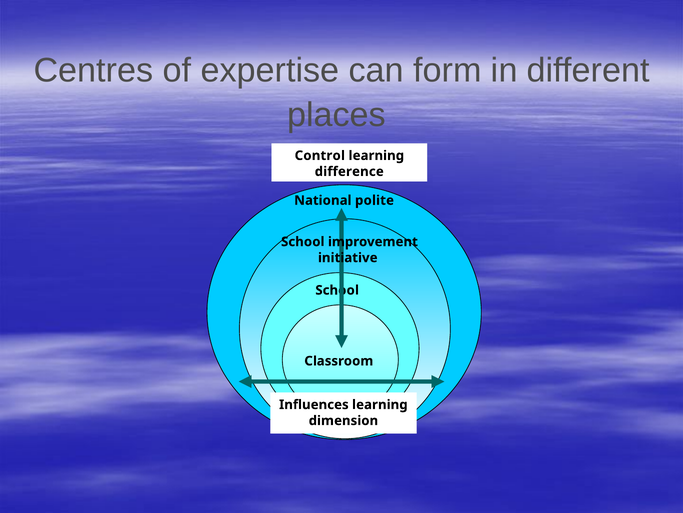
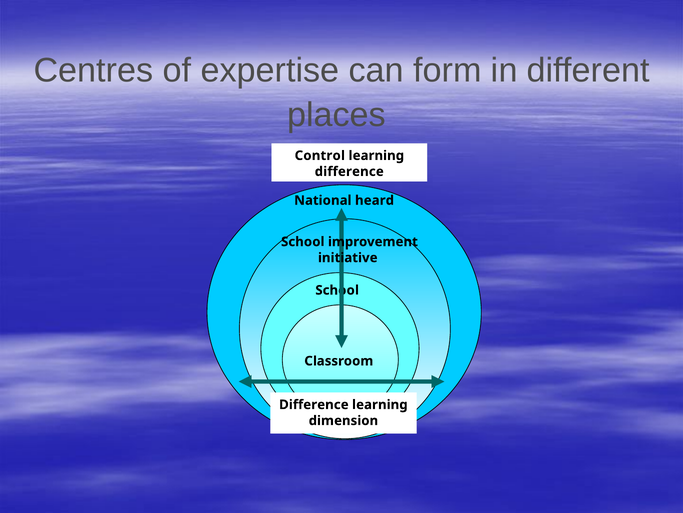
polite: polite -> heard
Influences at (314, 404): Influences -> Difference
